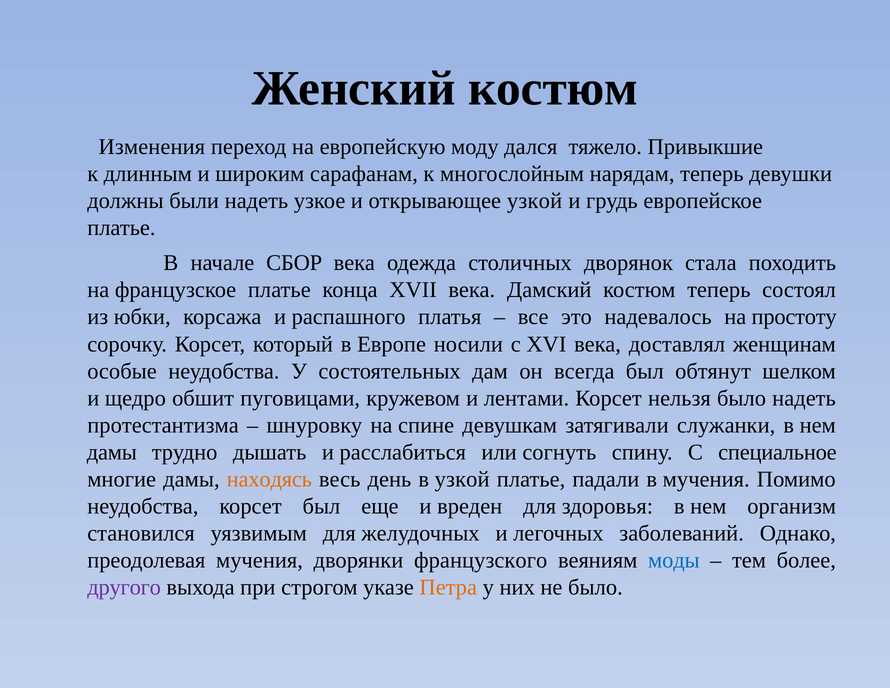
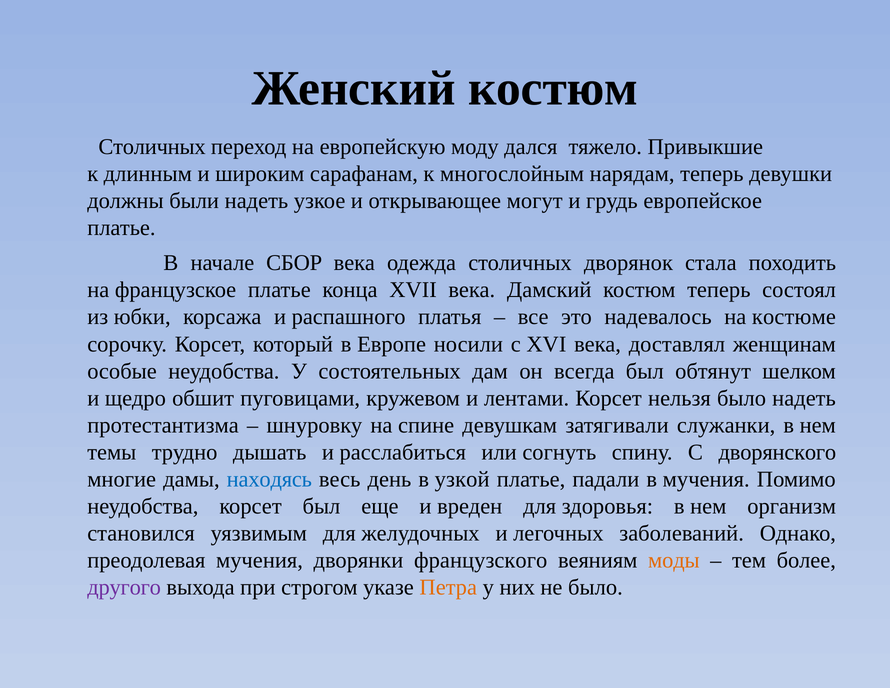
Изменения at (152, 147): Изменения -> Столичных
открывающее узкой: узкой -> могут
простоту: простоту -> костюме
дамы at (112, 452): дамы -> темы
специальное: специальное -> дворянского
находясь colour: orange -> blue
моды colour: blue -> orange
